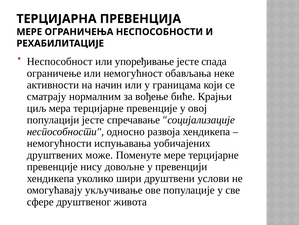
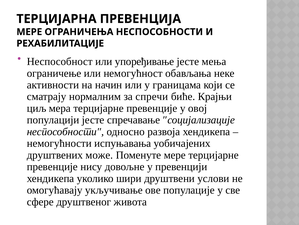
спада: спада -> мења
вођење: вођење -> спречи
